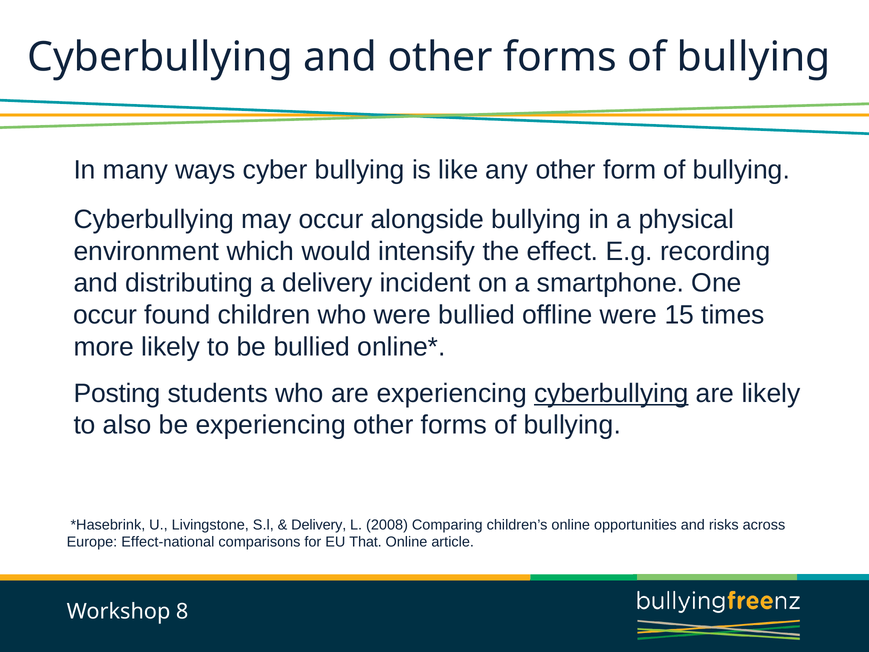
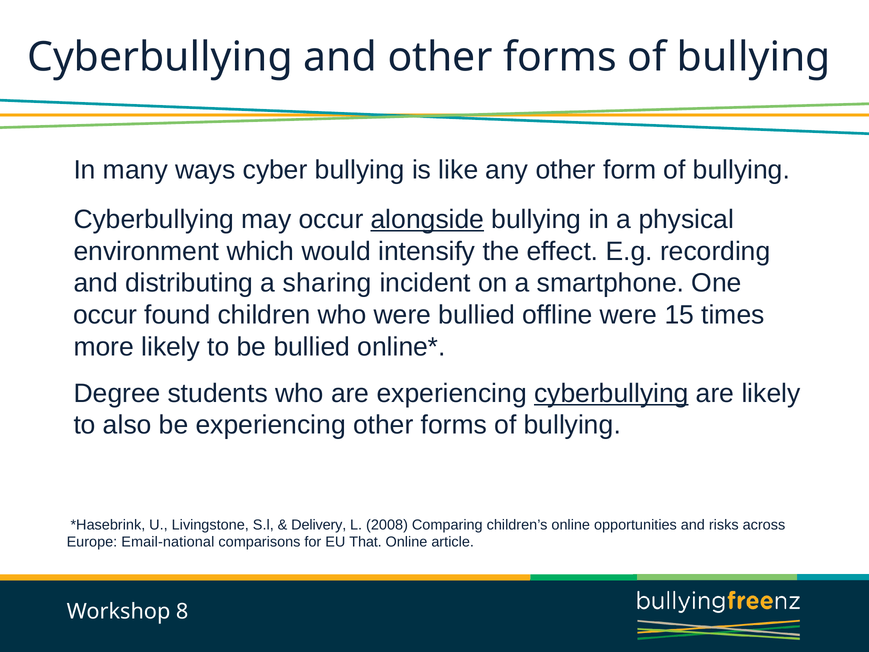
alongside underline: none -> present
a delivery: delivery -> sharing
Posting: Posting -> Degree
Effect-national: Effect-national -> Email-national
